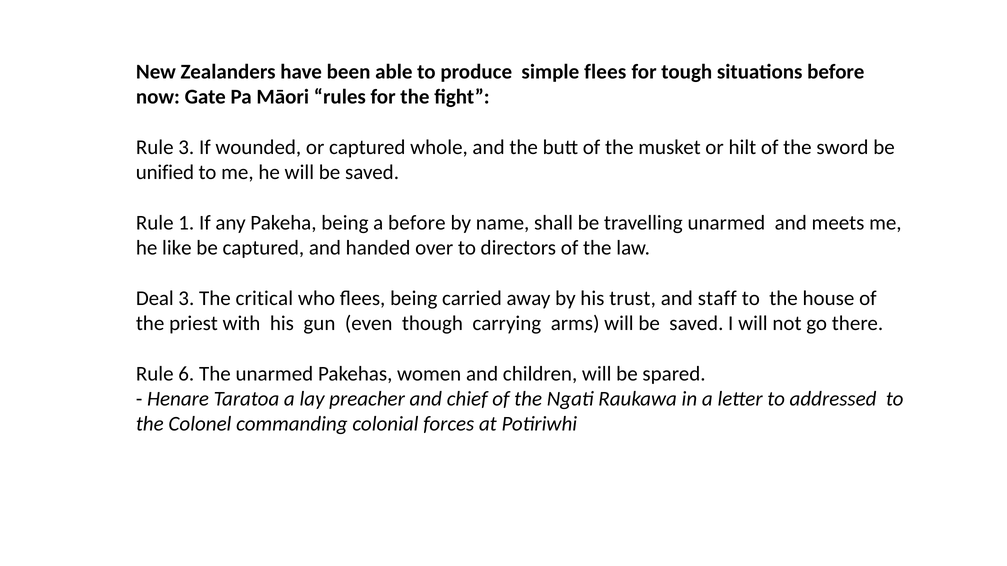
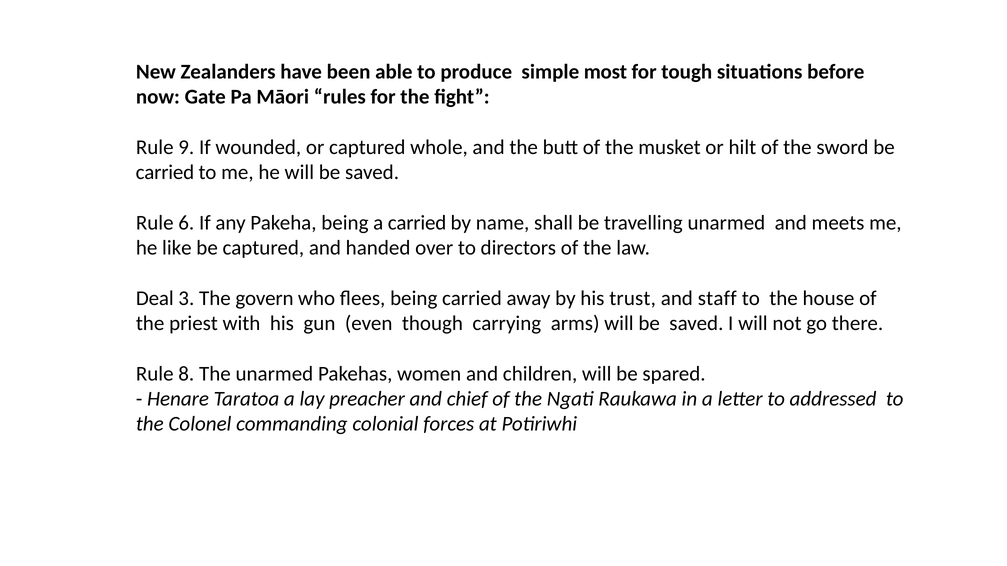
simple flees: flees -> most
Rule 3: 3 -> 9
unified at (165, 173): unified -> carried
1: 1 -> 6
a before: before -> carried
critical: critical -> govern
6: 6 -> 8
